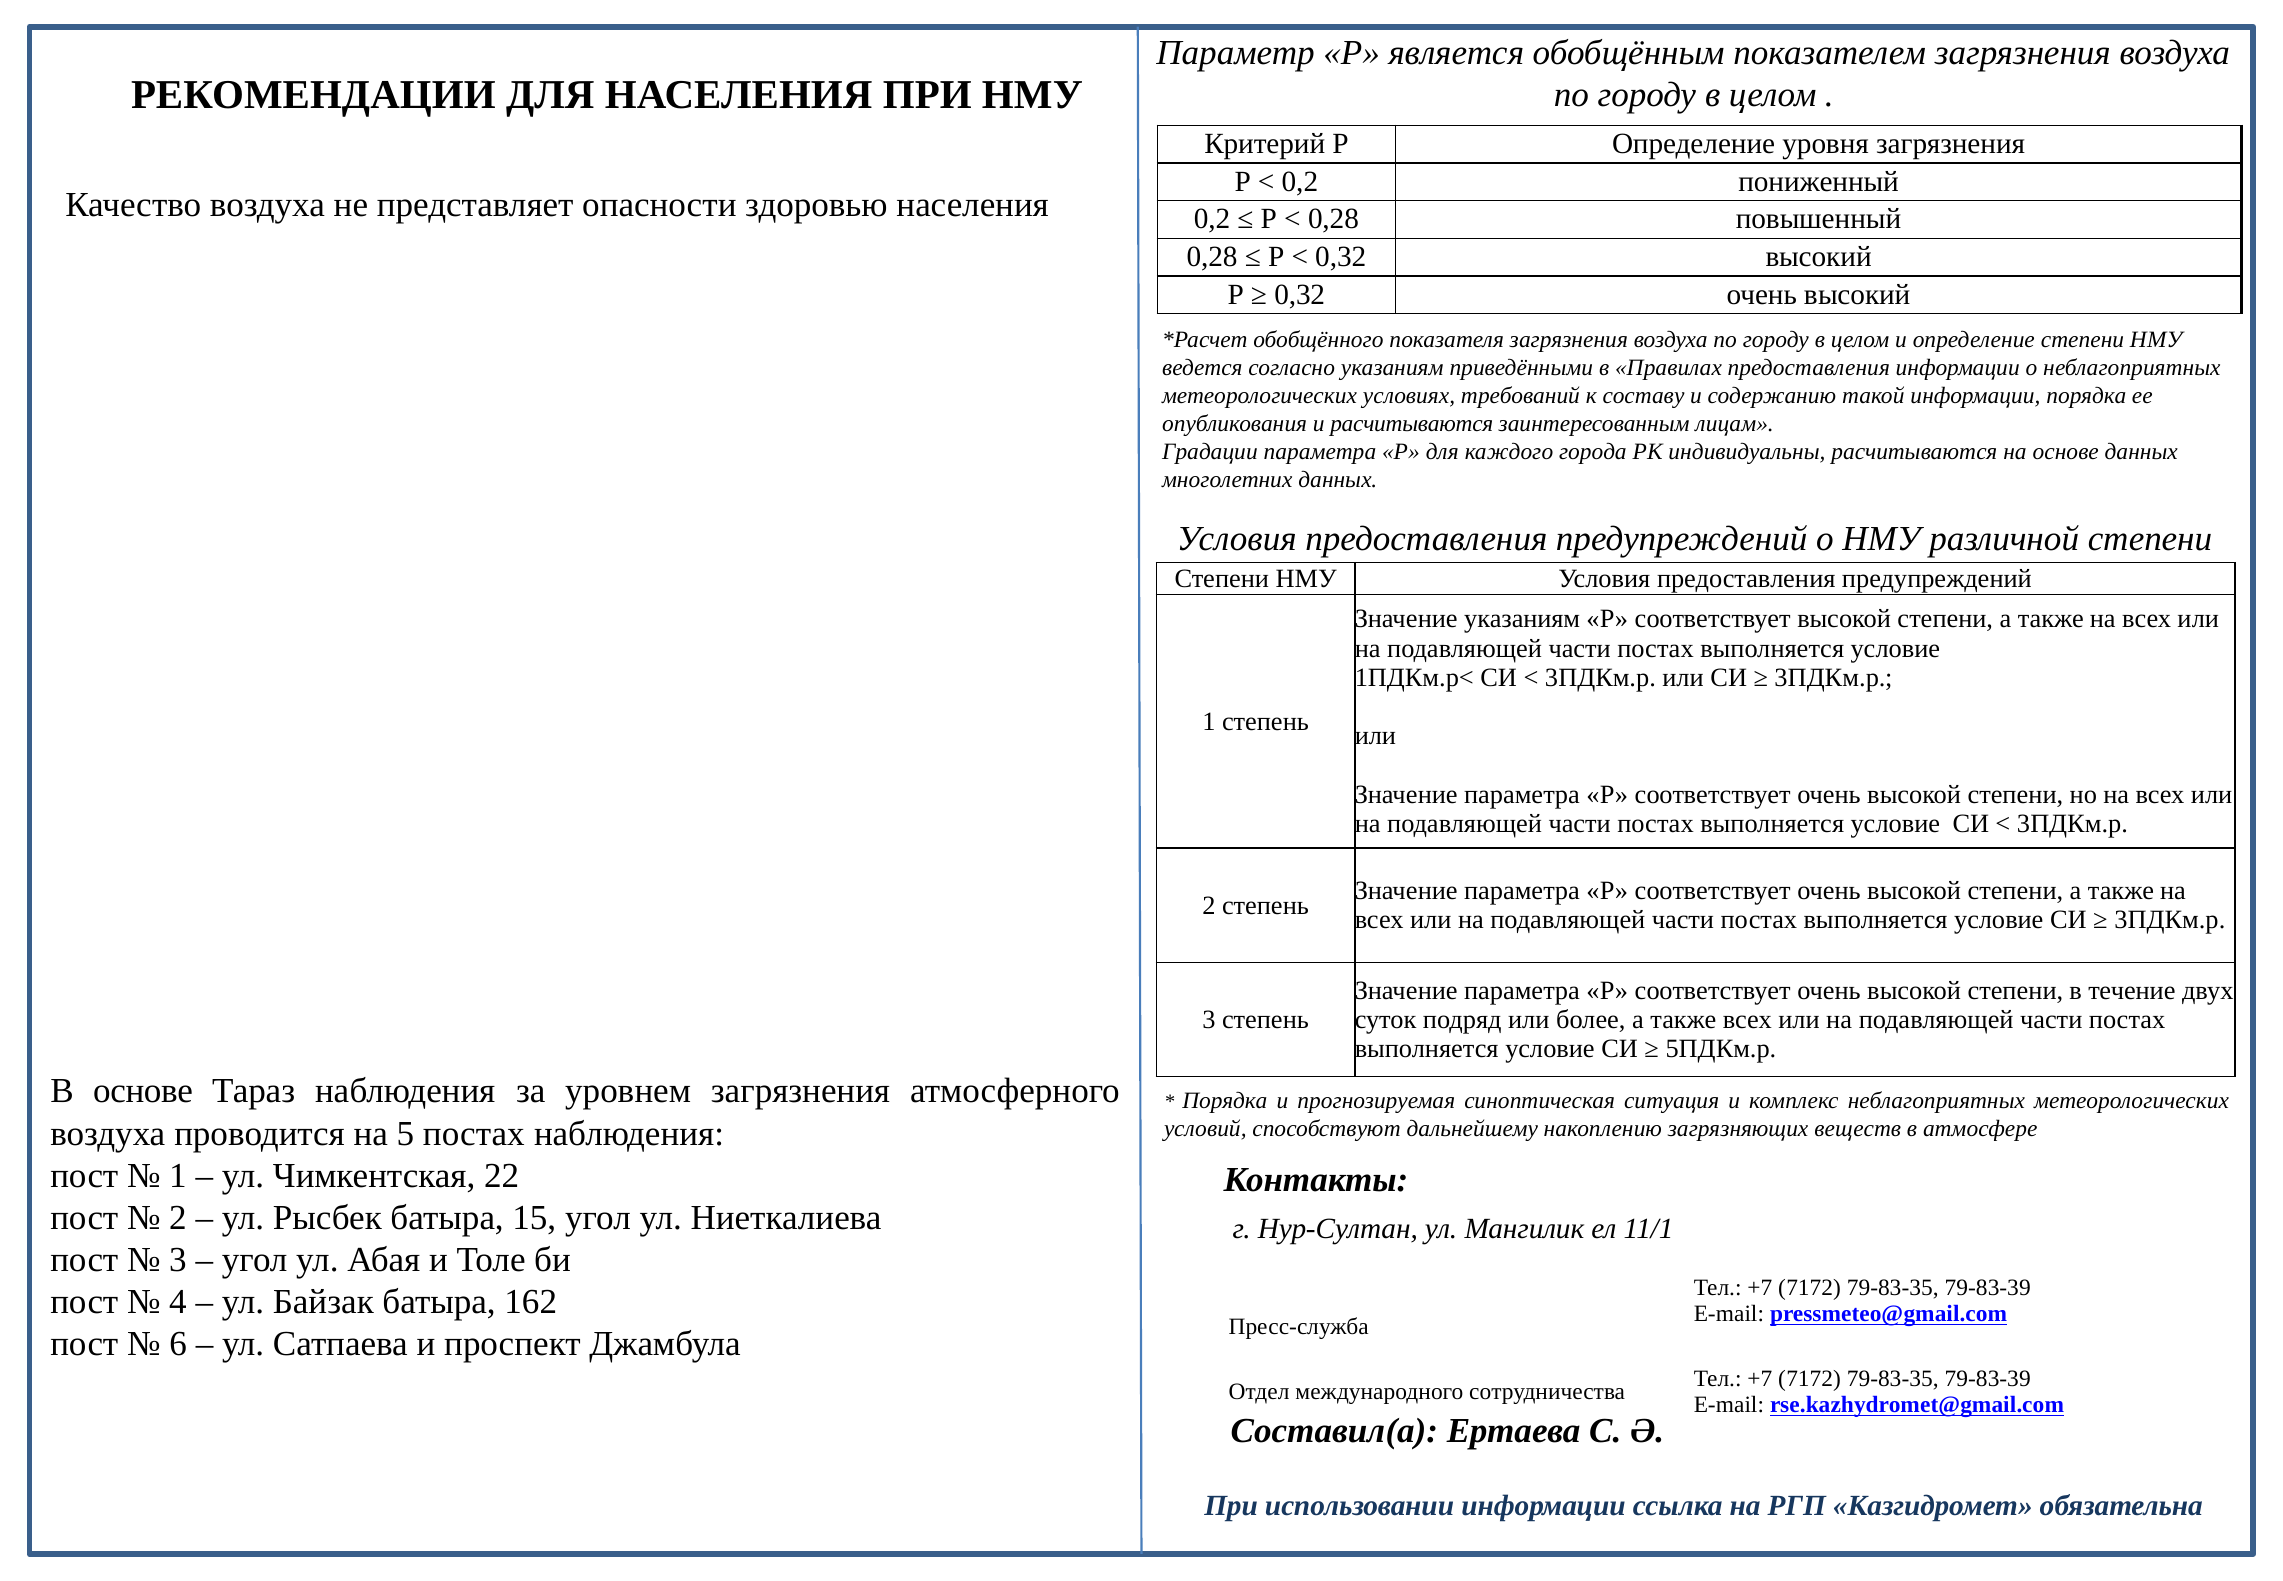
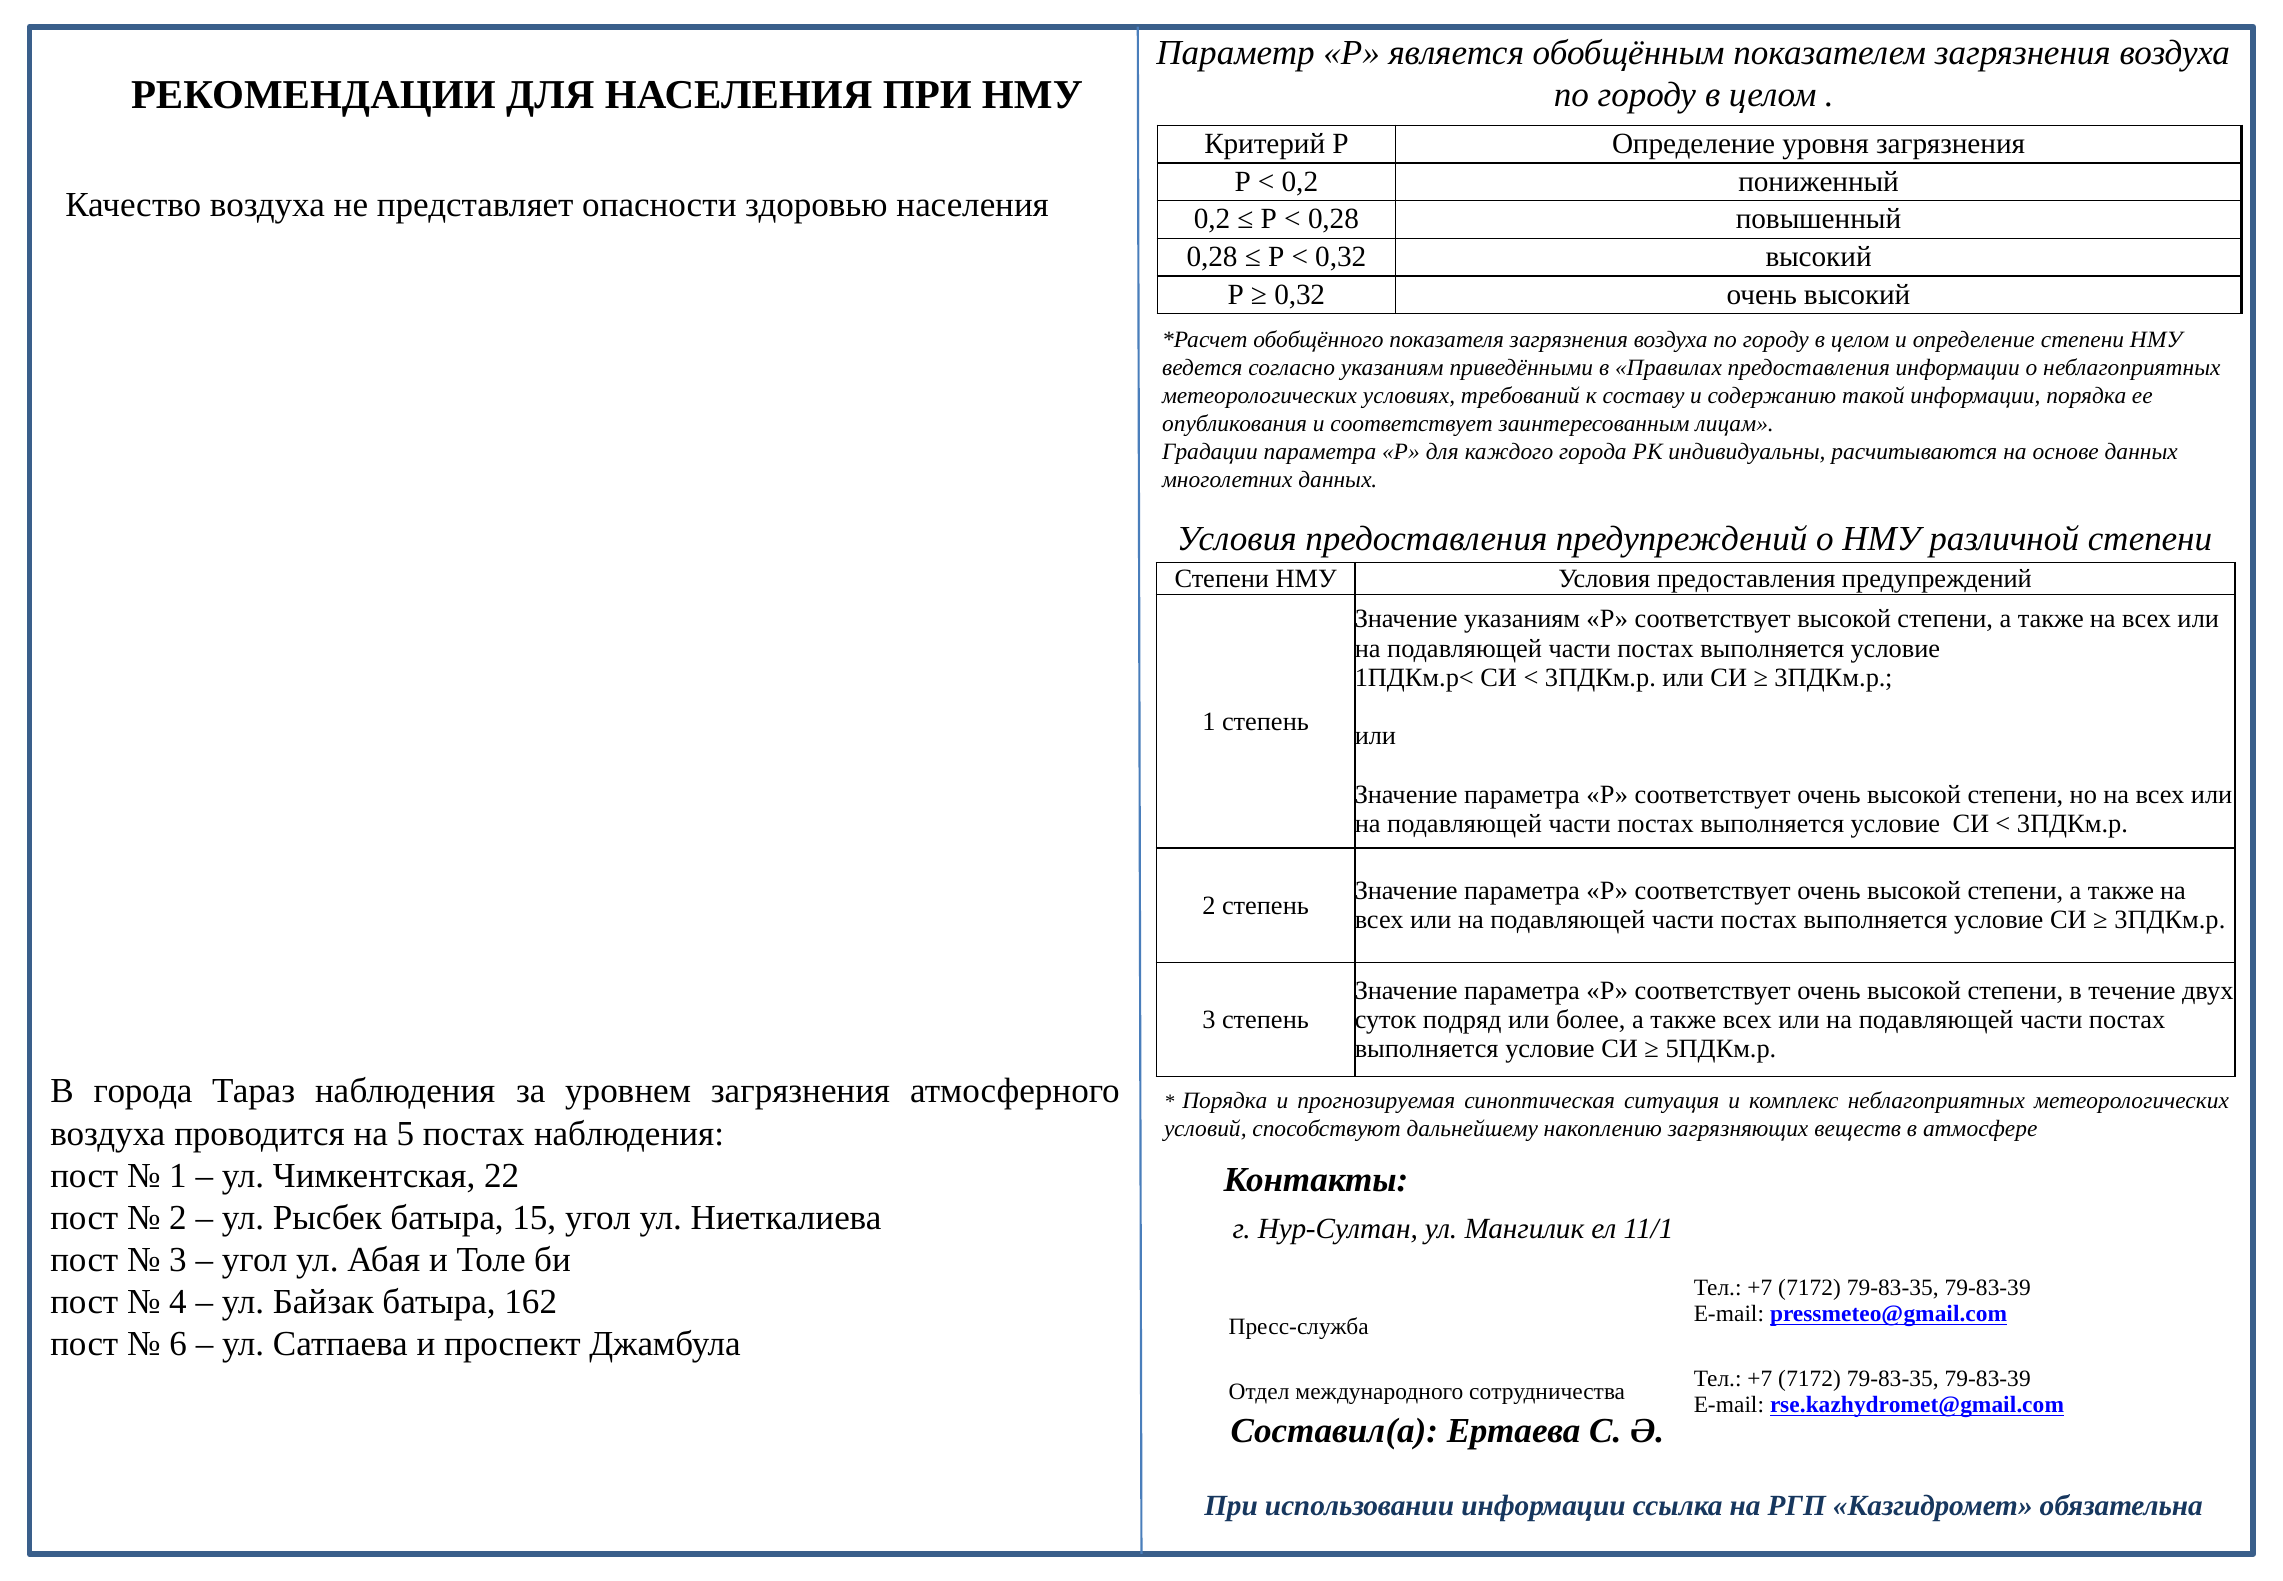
и расчитываются: расчитываются -> соответствует
В основе: основе -> города
